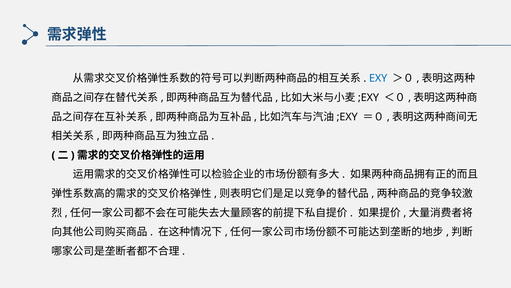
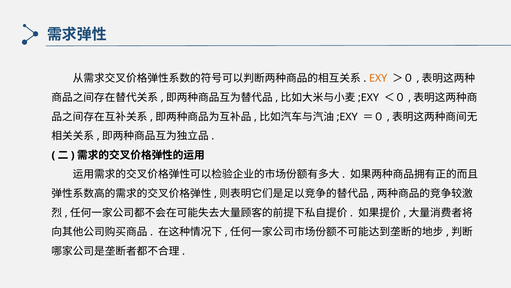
EXY colour: blue -> orange
